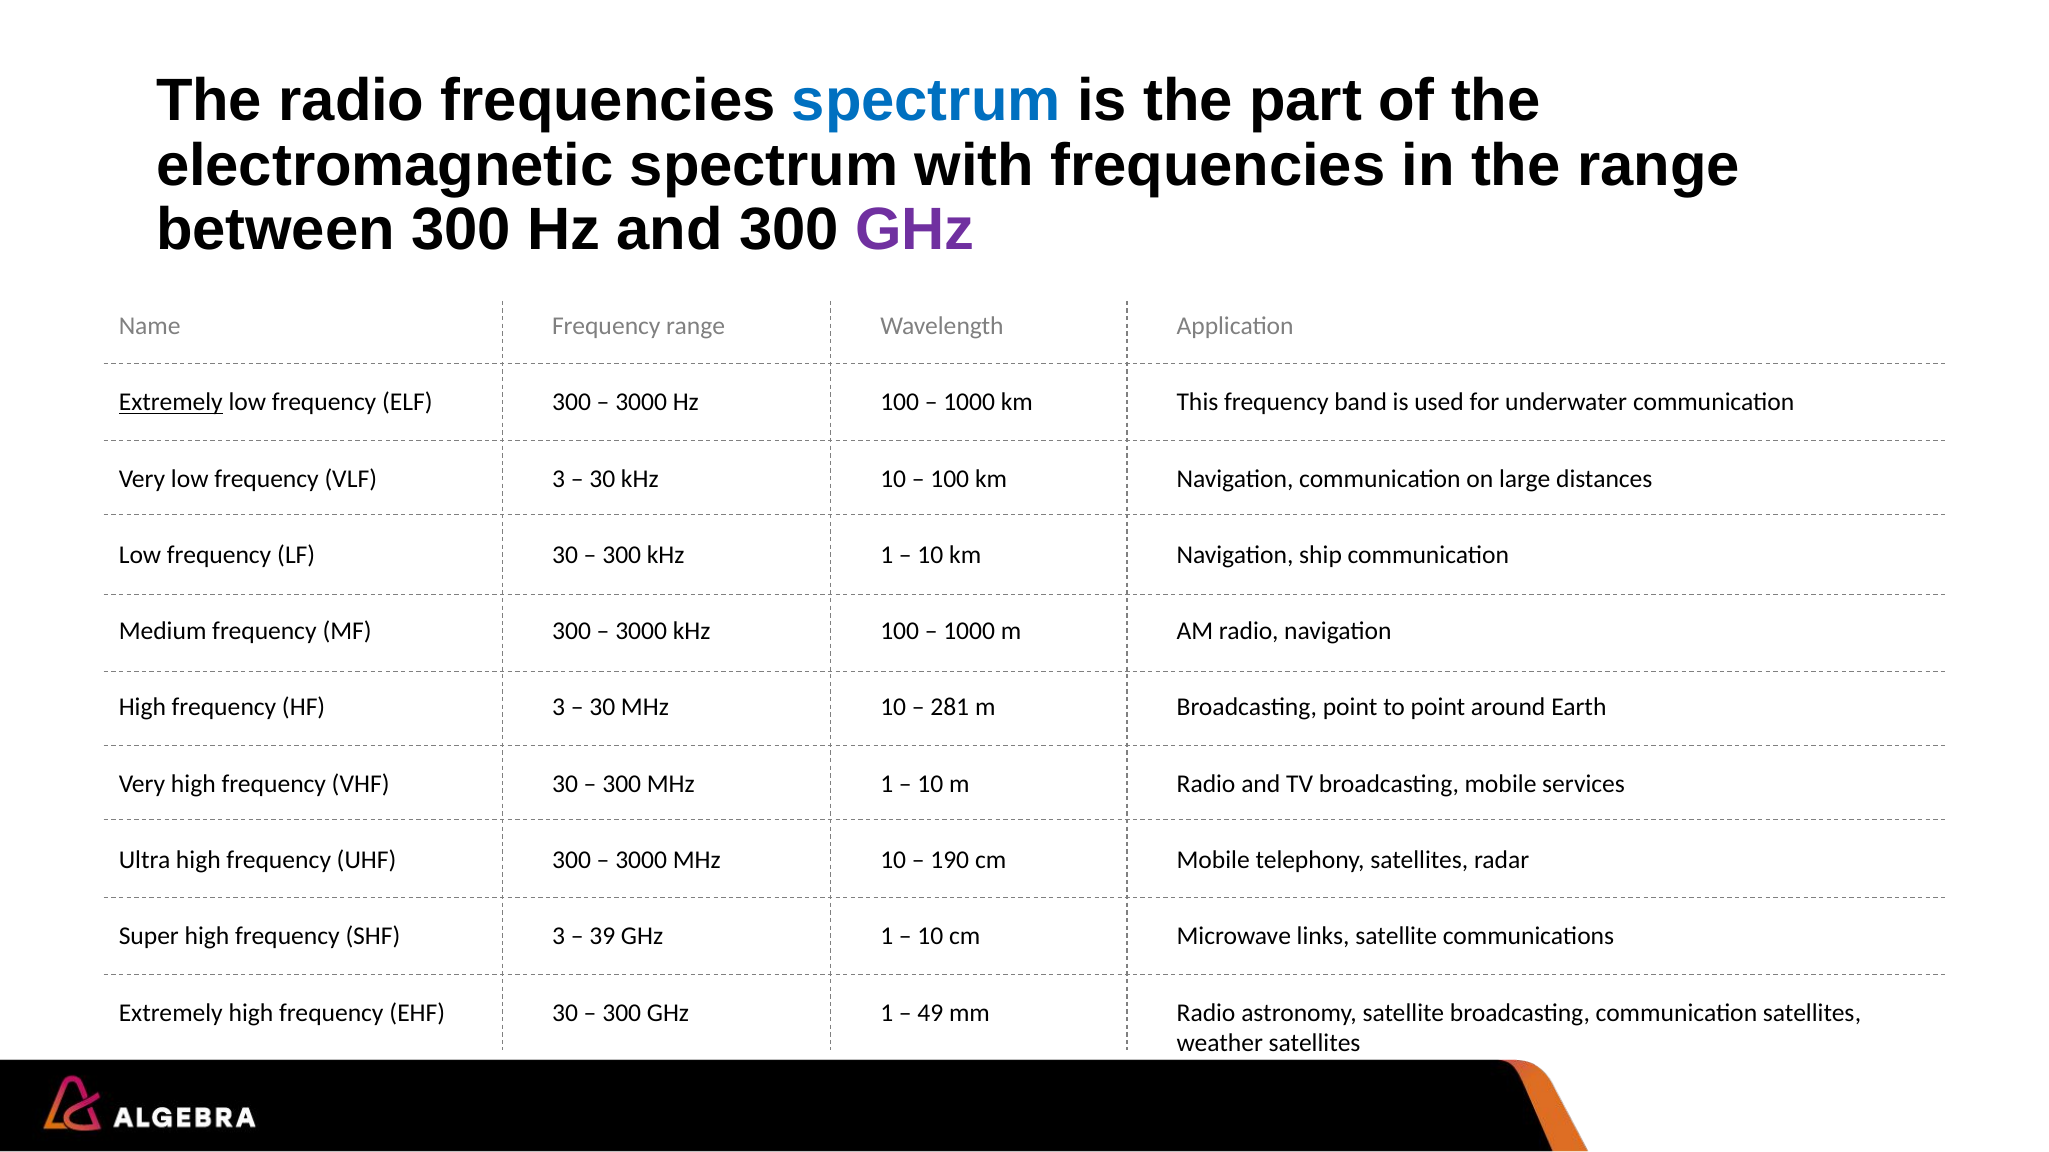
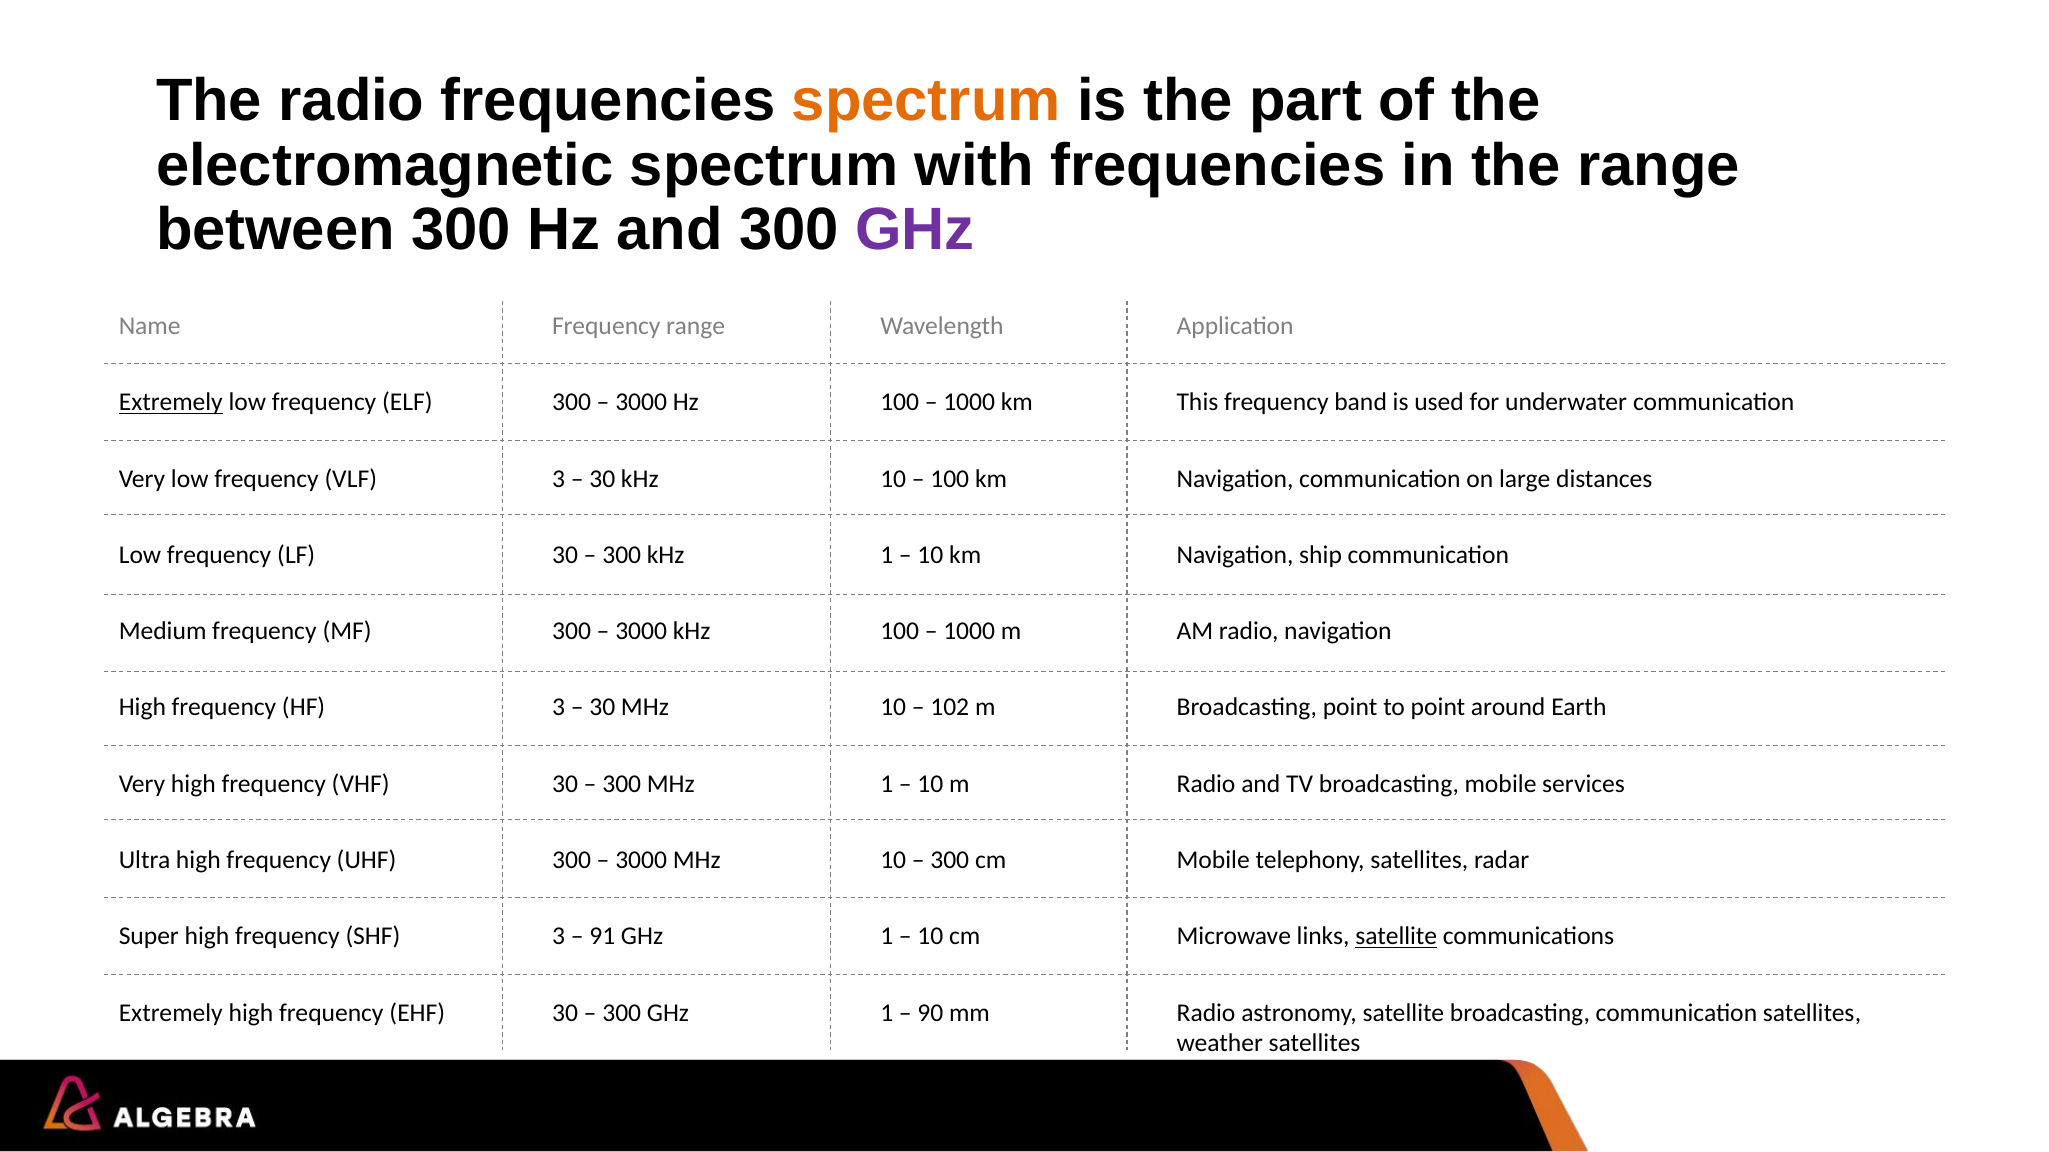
spectrum at (926, 101) colour: blue -> orange
281: 281 -> 102
190 at (950, 861): 190 -> 300
39: 39 -> 91
satellite at (1396, 937) underline: none -> present
49: 49 -> 90
